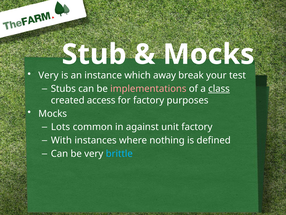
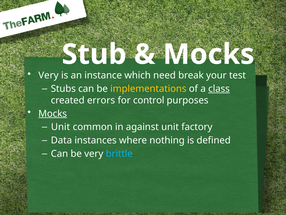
away: away -> need
implementations colour: pink -> yellow
access: access -> errors
for factory: factory -> control
Mocks at (53, 113) underline: none -> present
Lots at (61, 127): Lots -> Unit
With: With -> Data
